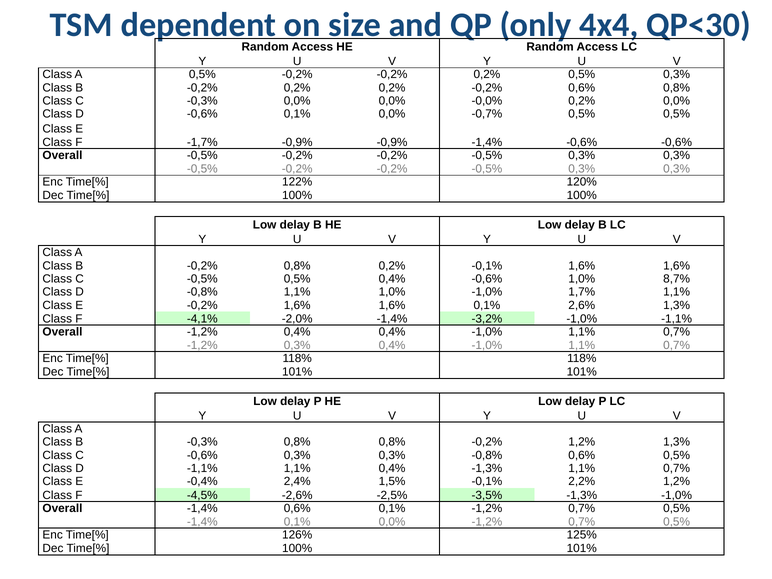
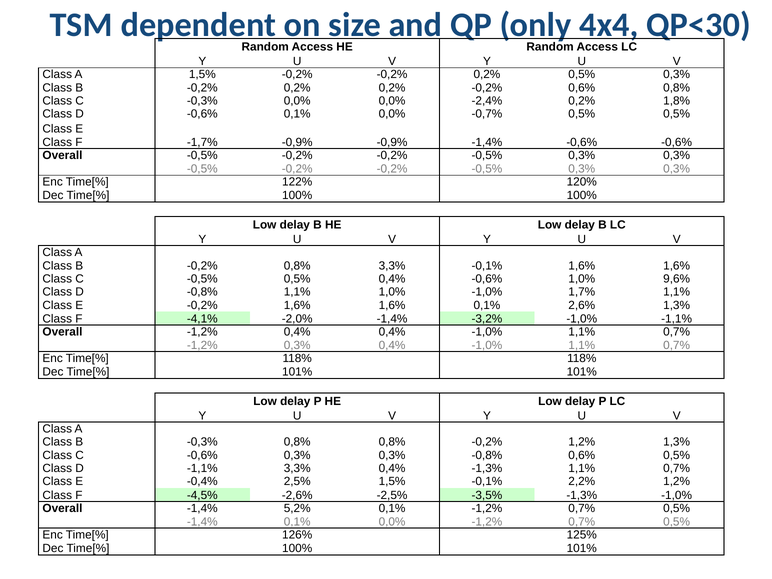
A 0,5%: 0,5% -> 1,5%
-0,0%: -0,0% -> -2,4%
0,2% 0,0%: 0,0% -> 1,8%
0,8% 0,2%: 0,2% -> 3,3%
8,7%: 8,7% -> 9,6%
-1,1% 1,1%: 1,1% -> 3,3%
2,4%: 2,4% -> 2,5%
-1,4% 0,6%: 0,6% -> 5,2%
